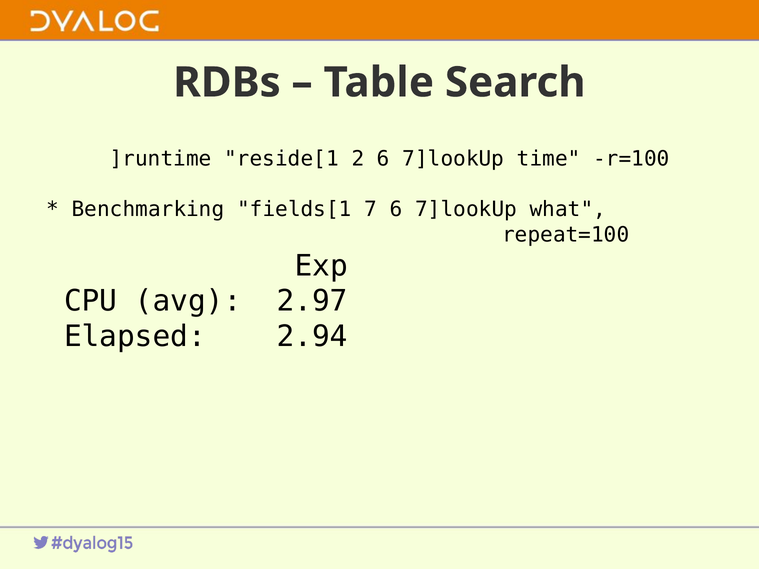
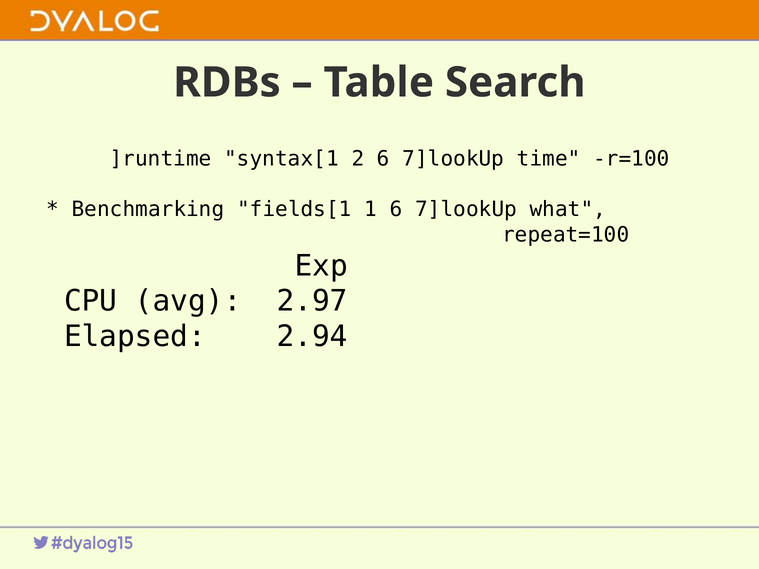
reside[1: reside[1 -> syntax[1
7: 7 -> 1
